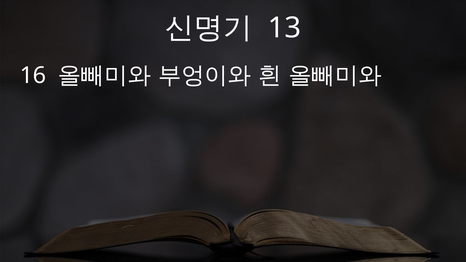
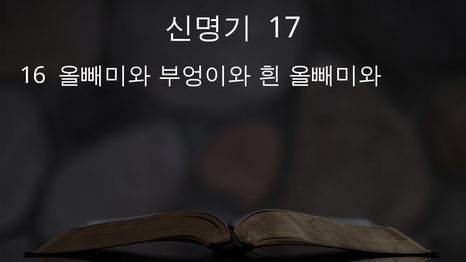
13: 13 -> 17
